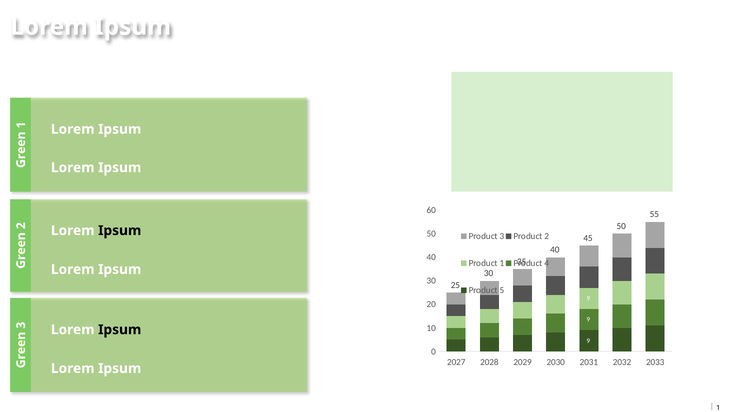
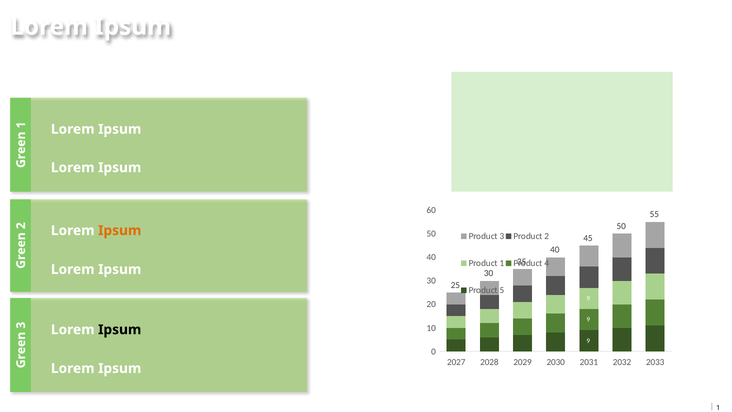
Ipsum at (120, 230) colour: black -> orange
